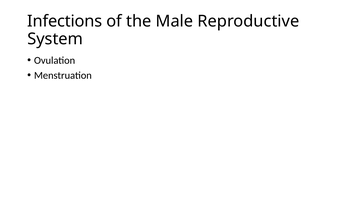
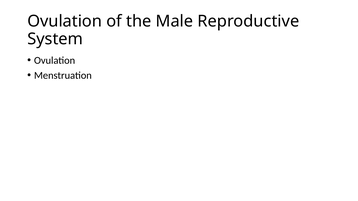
Infections at (65, 21): Infections -> Ovulation
